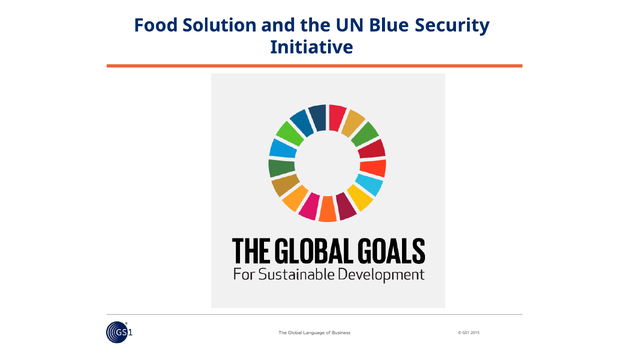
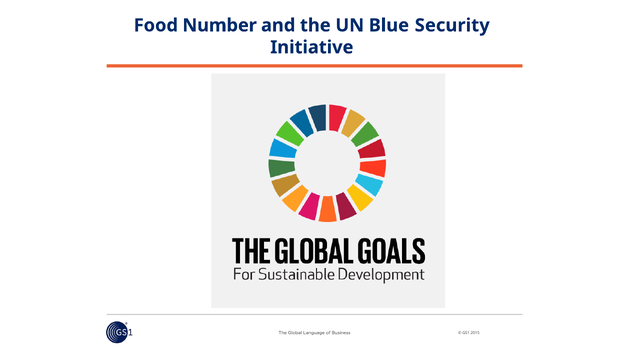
Solution: Solution -> Number
